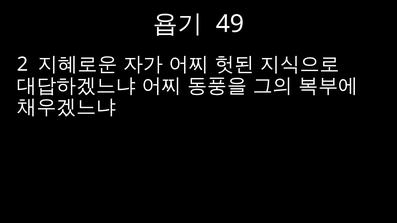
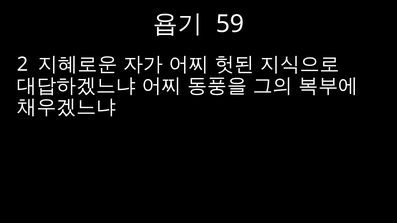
49: 49 -> 59
